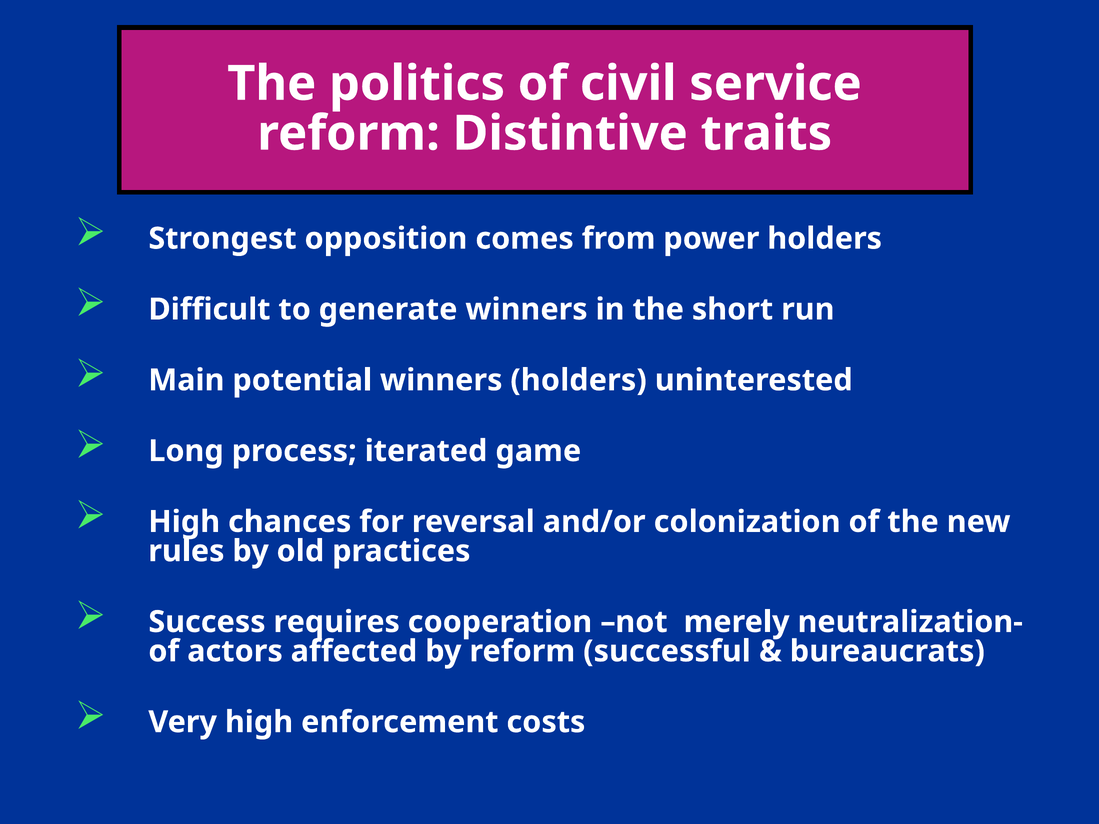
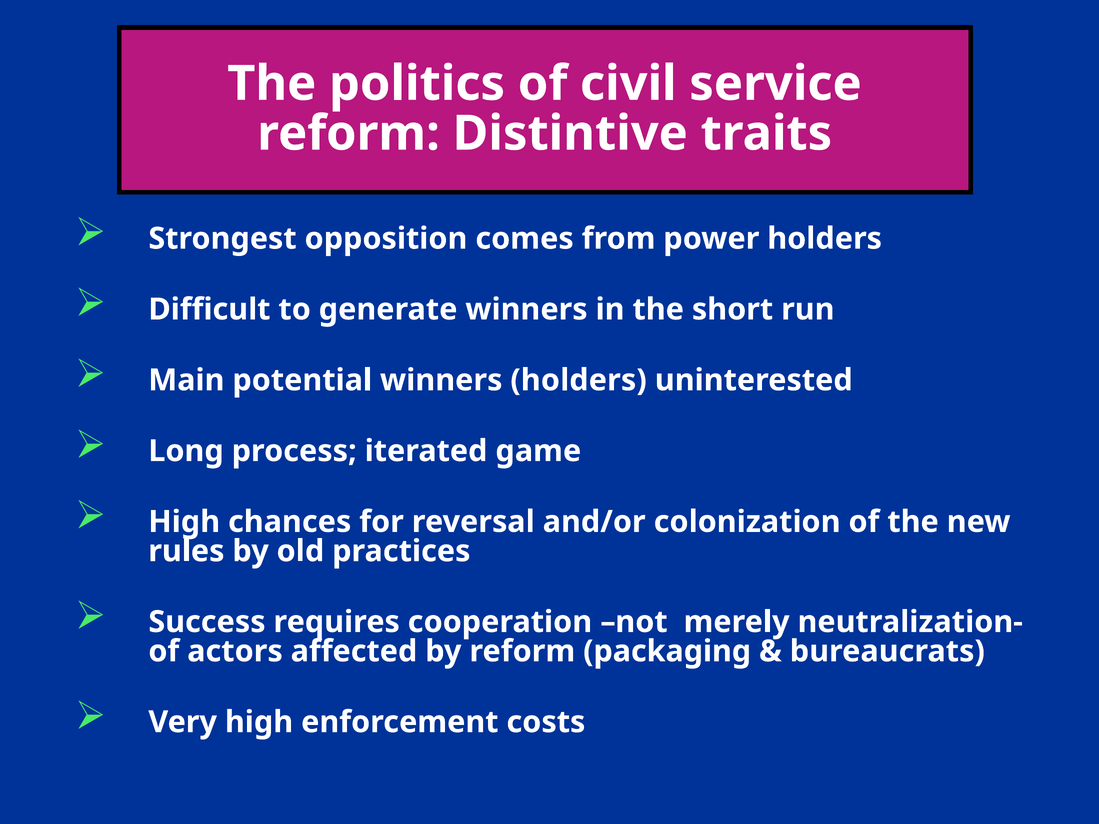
successful: successful -> packaging
